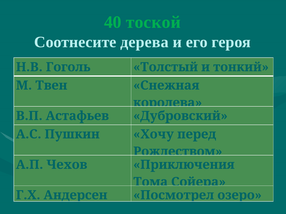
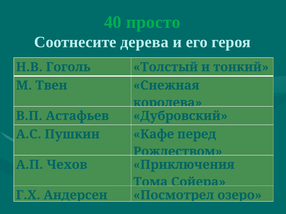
тоской: тоской -> просто
Хочу: Хочу -> Кафе
